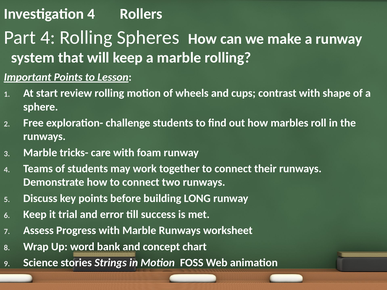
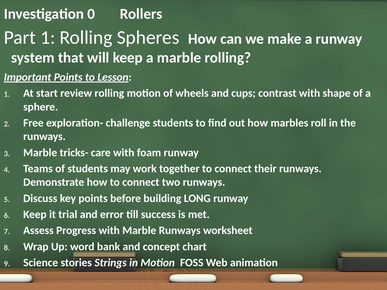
Investigation 4: 4 -> 0
Part 4: 4 -> 1
